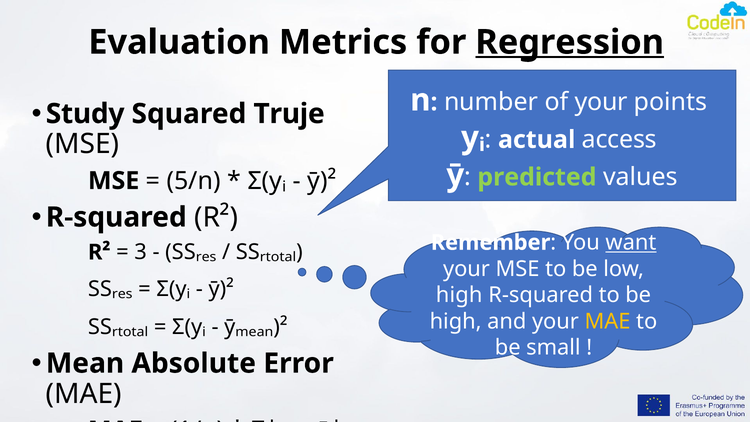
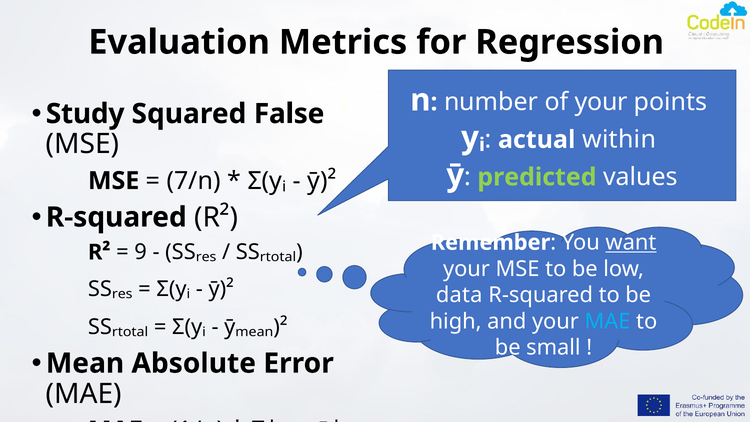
Regression underline: present -> none
Truje: Truje -> False
access: access -> within
5/n: 5/n -> 7/n
3: 3 -> 9
high at (459, 295): high -> data
MAE at (608, 321) colour: yellow -> light blue
